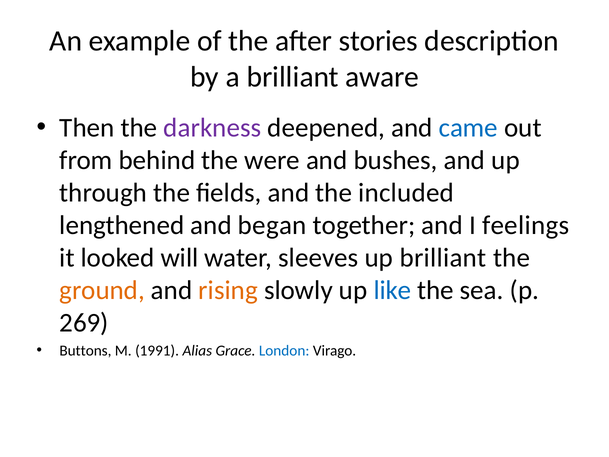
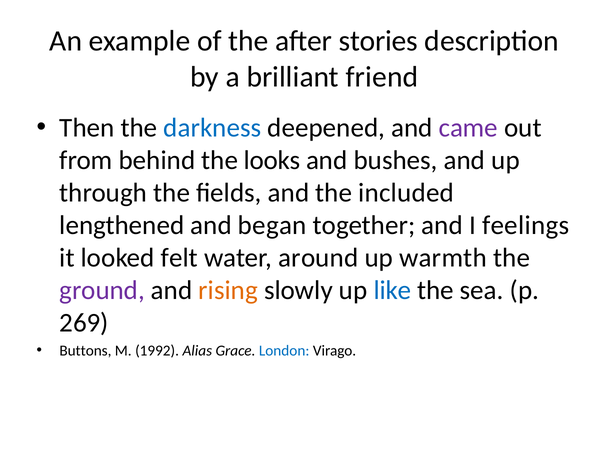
aware: aware -> friend
darkness colour: purple -> blue
came colour: blue -> purple
were: were -> looks
will: will -> felt
sleeves: sleeves -> around
up brilliant: brilliant -> warmth
ground colour: orange -> purple
1991: 1991 -> 1992
